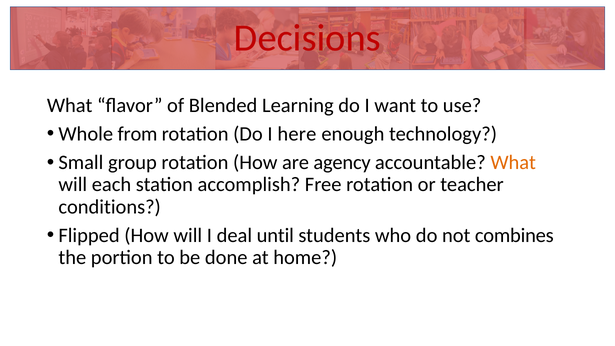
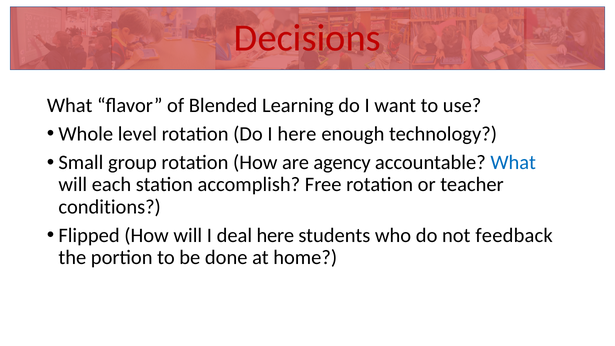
from: from -> level
What at (513, 162) colour: orange -> blue
deal until: until -> here
combines: combines -> feedback
